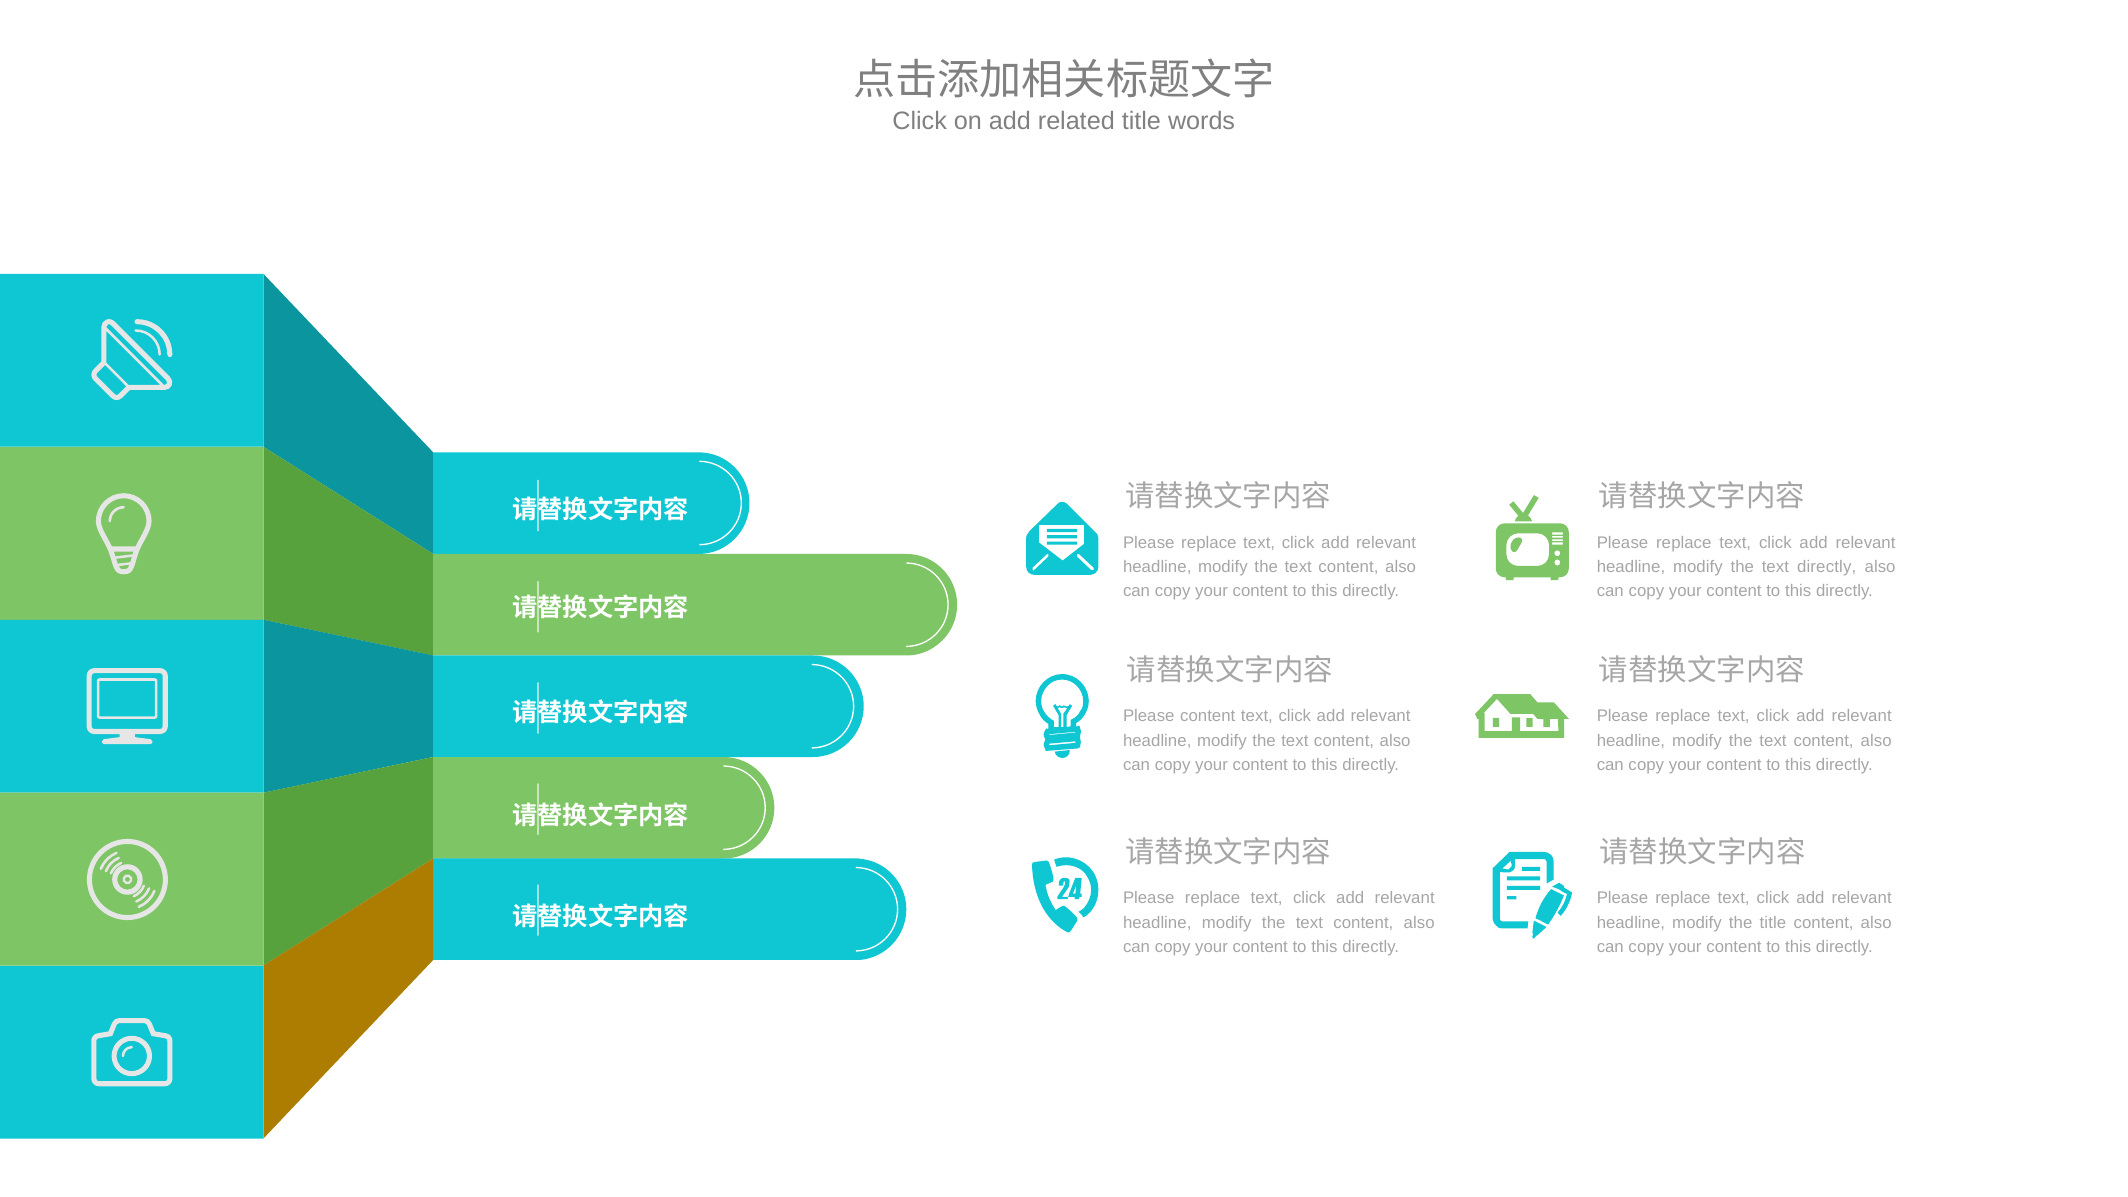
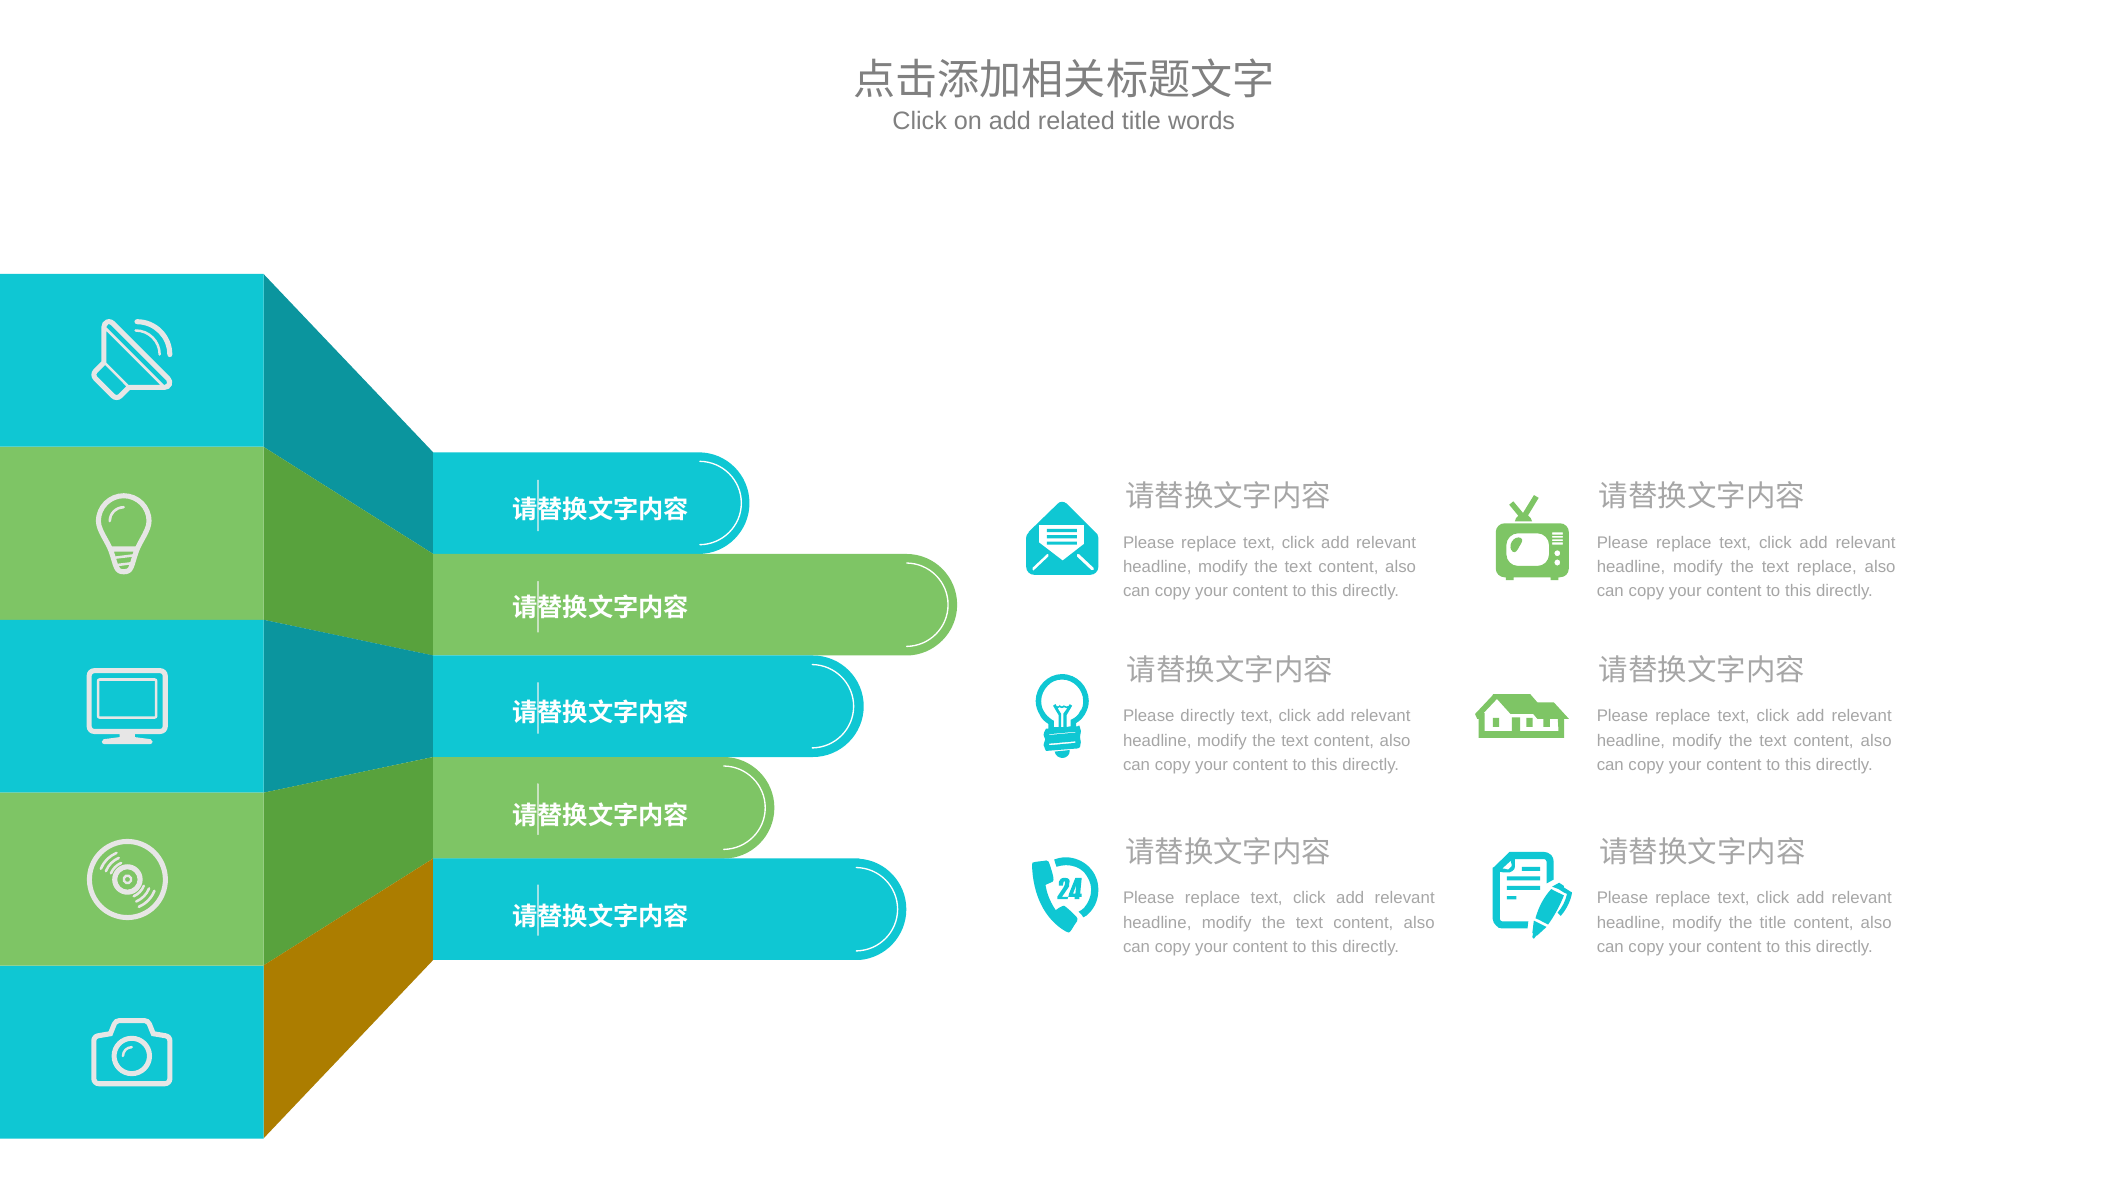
text directly: directly -> replace
Please content: content -> directly
